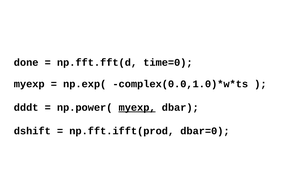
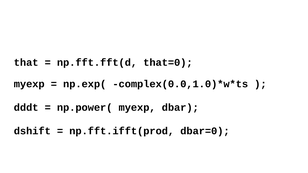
done: done -> that
time=0: time=0 -> that=0
myexp at (137, 108) underline: present -> none
